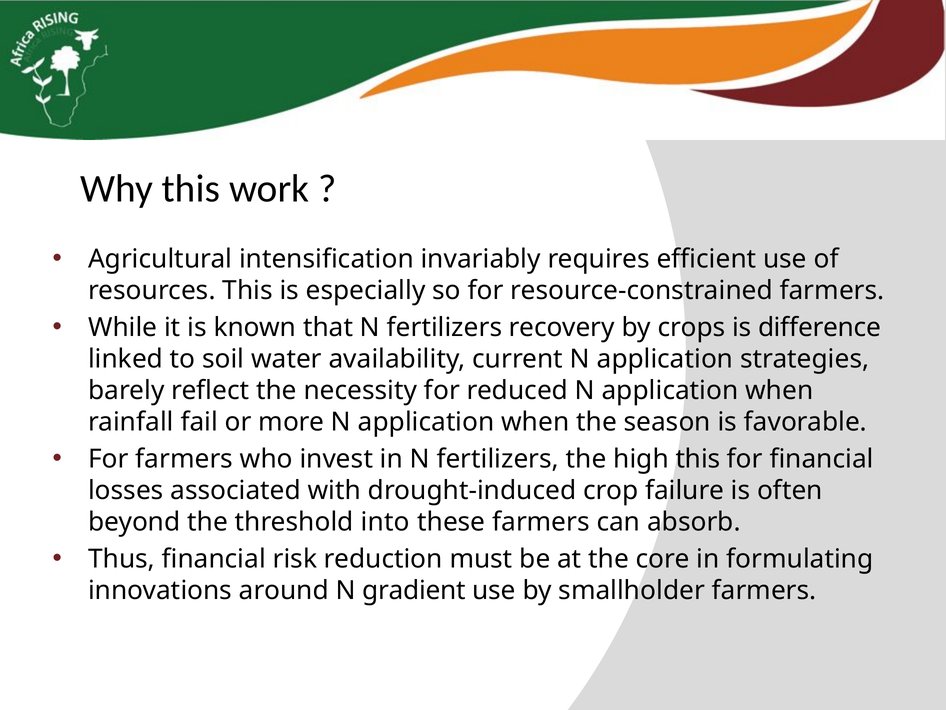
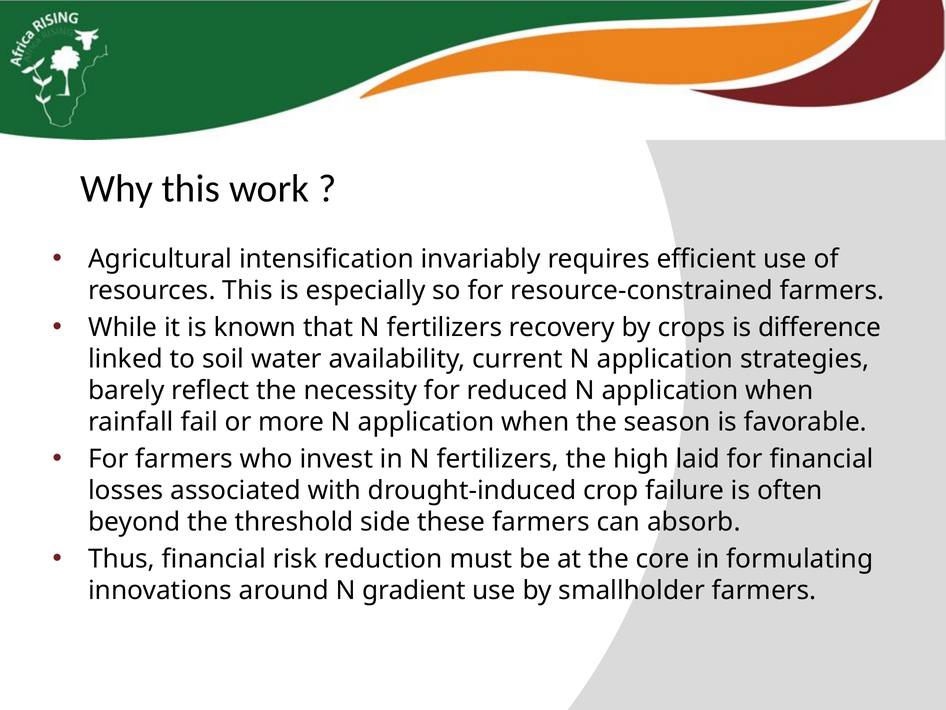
high this: this -> laid
into: into -> side
